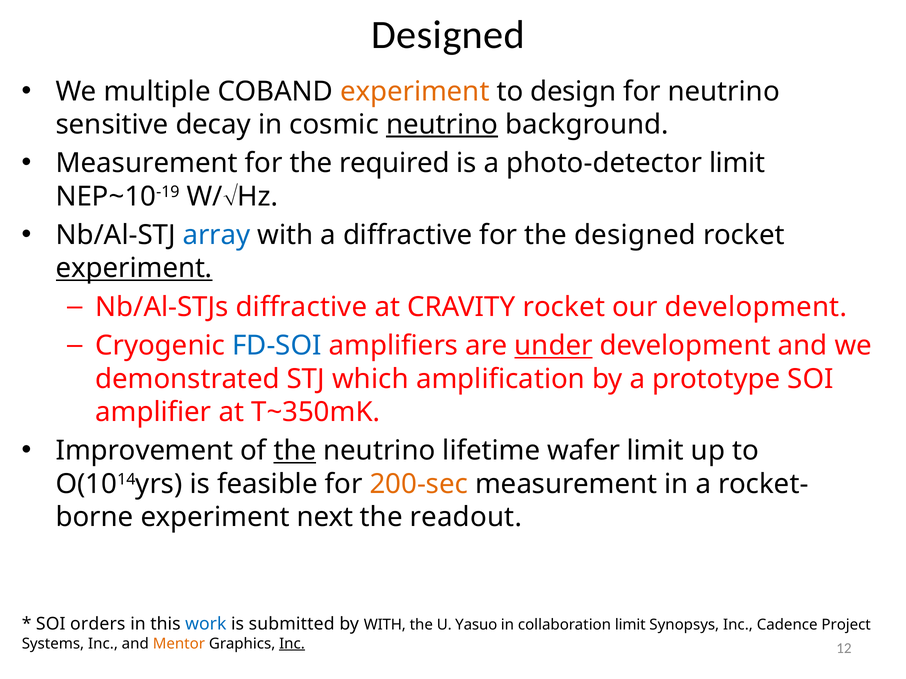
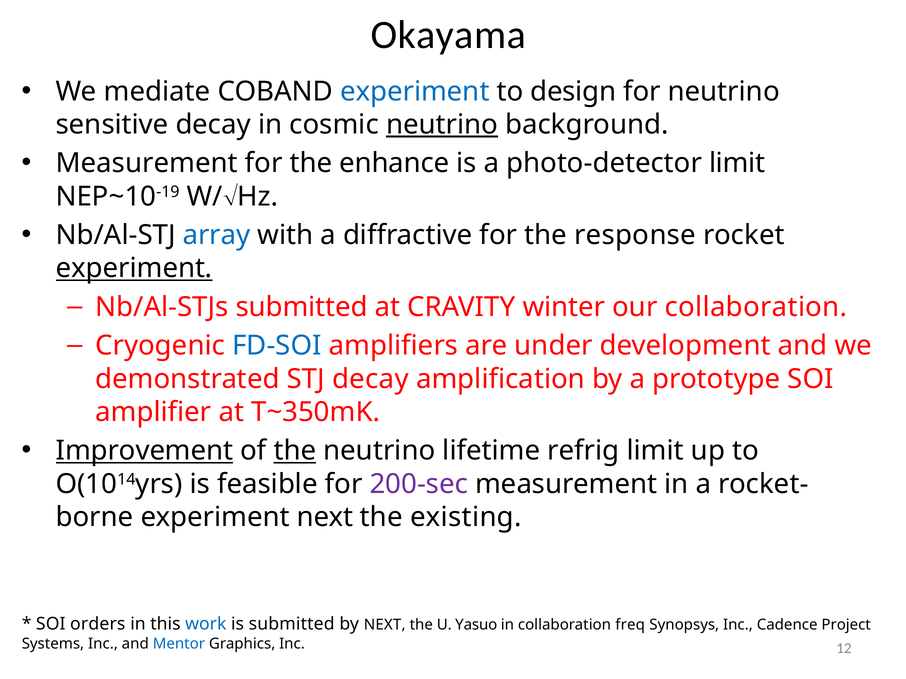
Designed at (448, 35): Designed -> Okayama
multiple: multiple -> mediate
experiment at (415, 91) colour: orange -> blue
required: required -> enhance
the designed: designed -> response
Nb/Al-STJs diffractive: diffractive -> submitted
CRAVITY rocket: rocket -> winter
our development: development -> collaboration
under underline: present -> none
STJ which: which -> decay
Improvement underline: none -> present
wafer: wafer -> refrig
200-sec colour: orange -> purple
readout: readout -> existing
by WITH: WITH -> NEXT
collaboration limit: limit -> freq
Mentor colour: orange -> blue
Inc at (292, 644) underline: present -> none
